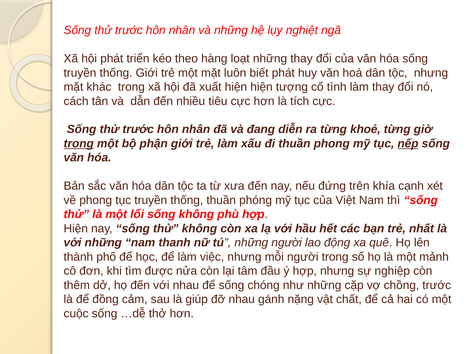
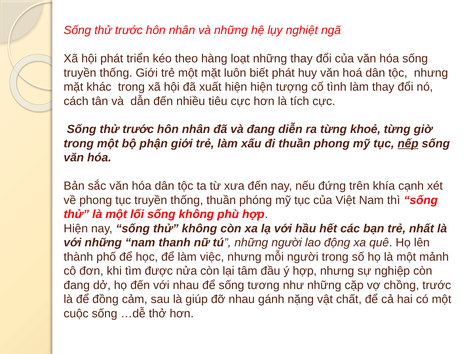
trong at (79, 144) underline: present -> none
thêm at (77, 285): thêm -> đang
chóng: chóng -> tương
